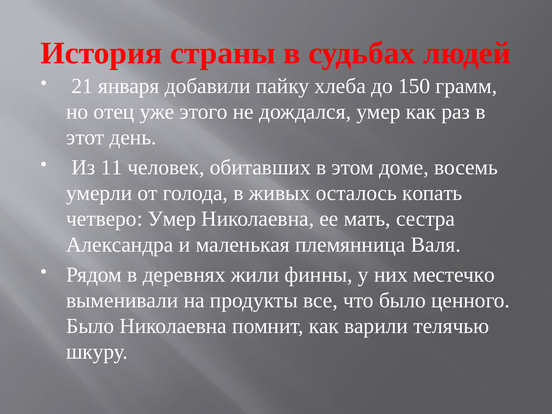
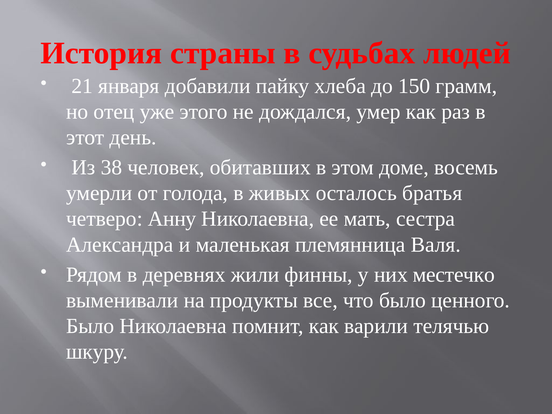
11: 11 -> 38
копать: копать -> братья
четверо Умер: Умер -> Анну
